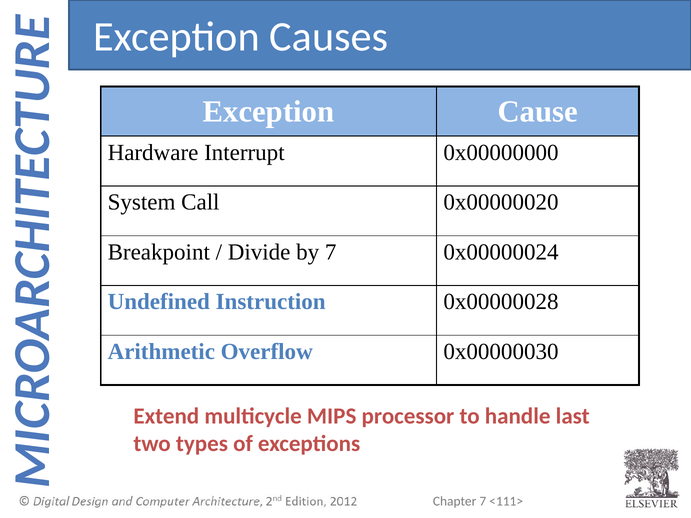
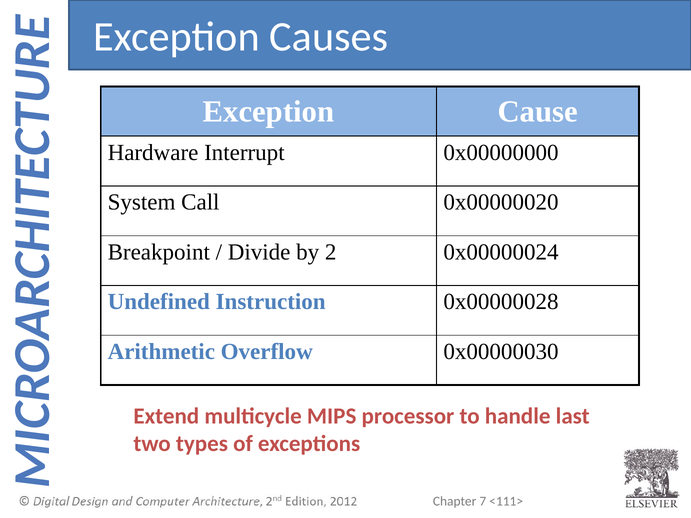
by 7: 7 -> 2
